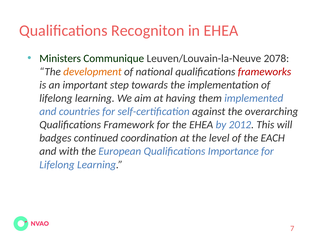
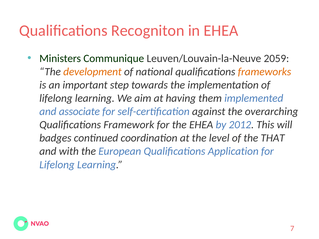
2078: 2078 -> 2059
frameworks colour: red -> orange
countries: countries -> associate
EACH: EACH -> THAT
Importance: Importance -> Application
